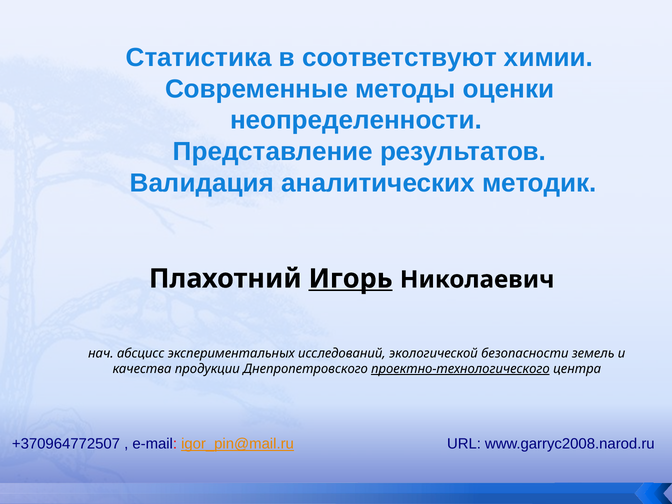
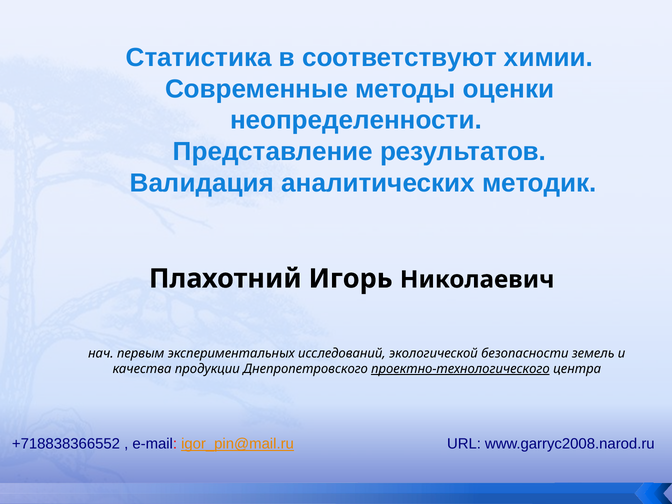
Игорь underline: present -> none
абсцисс: абсцисс -> первым
+370964772507: +370964772507 -> +718838366552
